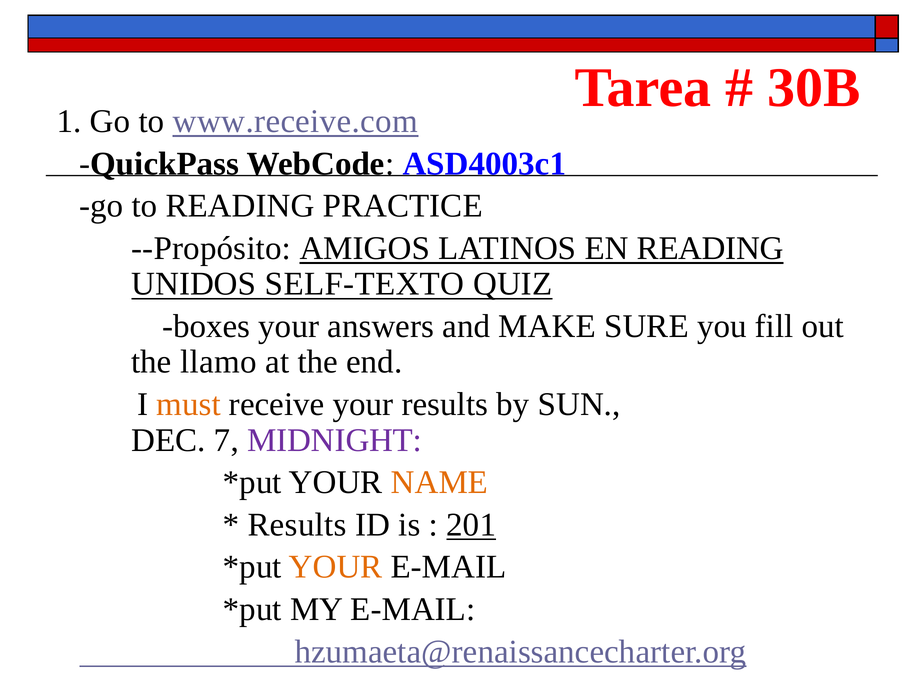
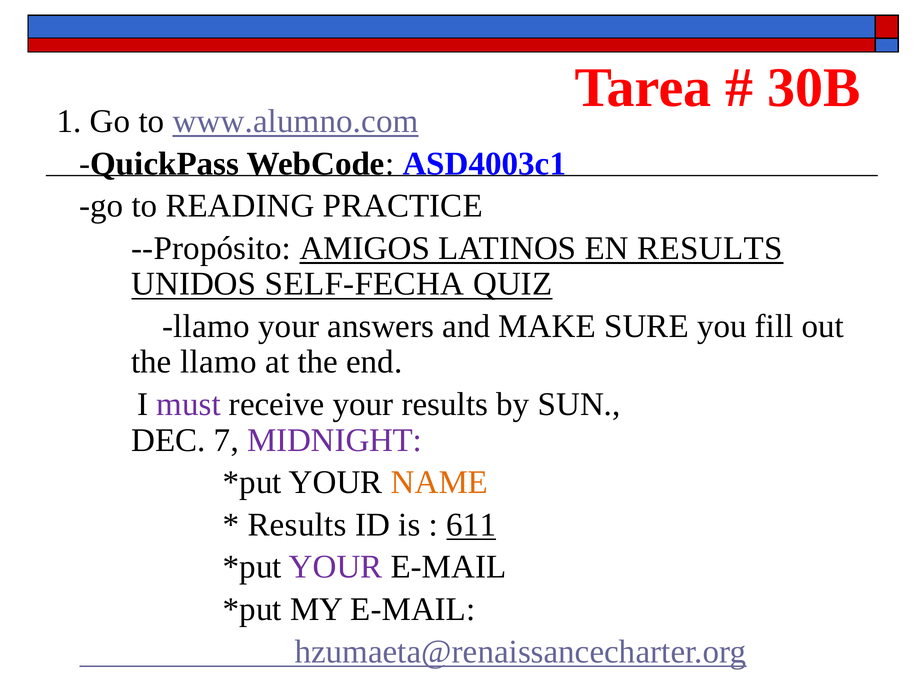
www.receive.com: www.receive.com -> www.alumno.com
EN READING: READING -> RESULTS
SELF-TEXTO: SELF-TEXTO -> SELF-FECHA
boxes at (206, 326): boxes -> llamo
must colour: orange -> purple
201: 201 -> 611
YOUR at (336, 567) colour: orange -> purple
